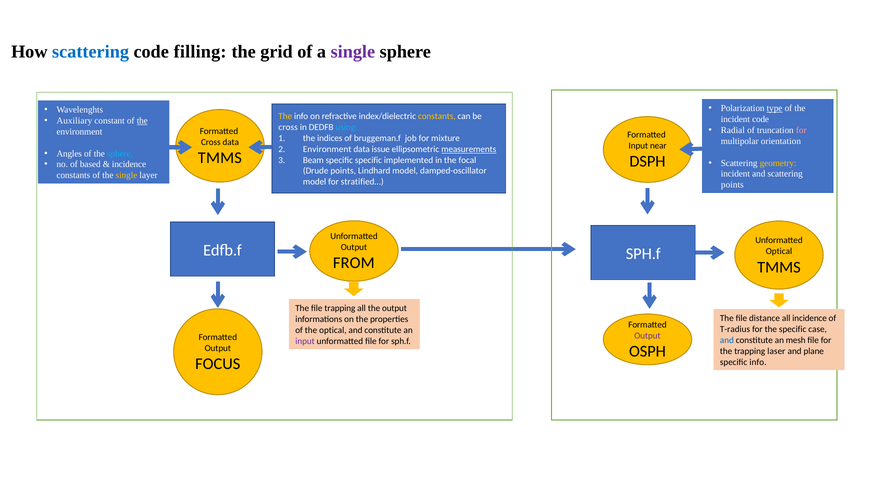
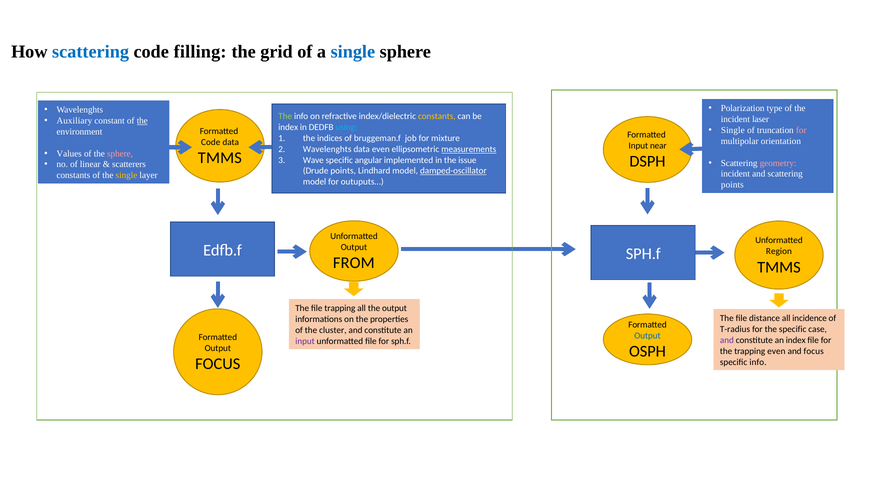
single at (353, 52) colour: purple -> blue
type underline: present -> none
The at (285, 116) colour: yellow -> light green
incident code: code -> laser
cross at (288, 127): cross -> index
Radial at (733, 130): Radial -> Single
Cross at (211, 142): Cross -> Code
Environment at (327, 149): Environment -> Wavelenghts
data issue: issue -> even
Angles: Angles -> Values
sphere at (120, 154) colour: light blue -> pink
Beam: Beam -> Wave
specific specific: specific -> angular
focal: focal -> issue
geometry colour: yellow -> pink
based: based -> linear
incidence at (129, 164): incidence -> scatterers
damped-oscillator underline: none -> present
stratified…: stratified… -> outuputs…
Optical at (779, 251): Optical -> Region
the optical: optical -> cluster
Output at (648, 336) colour: purple -> blue
and at (727, 340) colour: blue -> purple
an mesh: mesh -> index
trapping laser: laser -> even
and plane: plane -> focus
